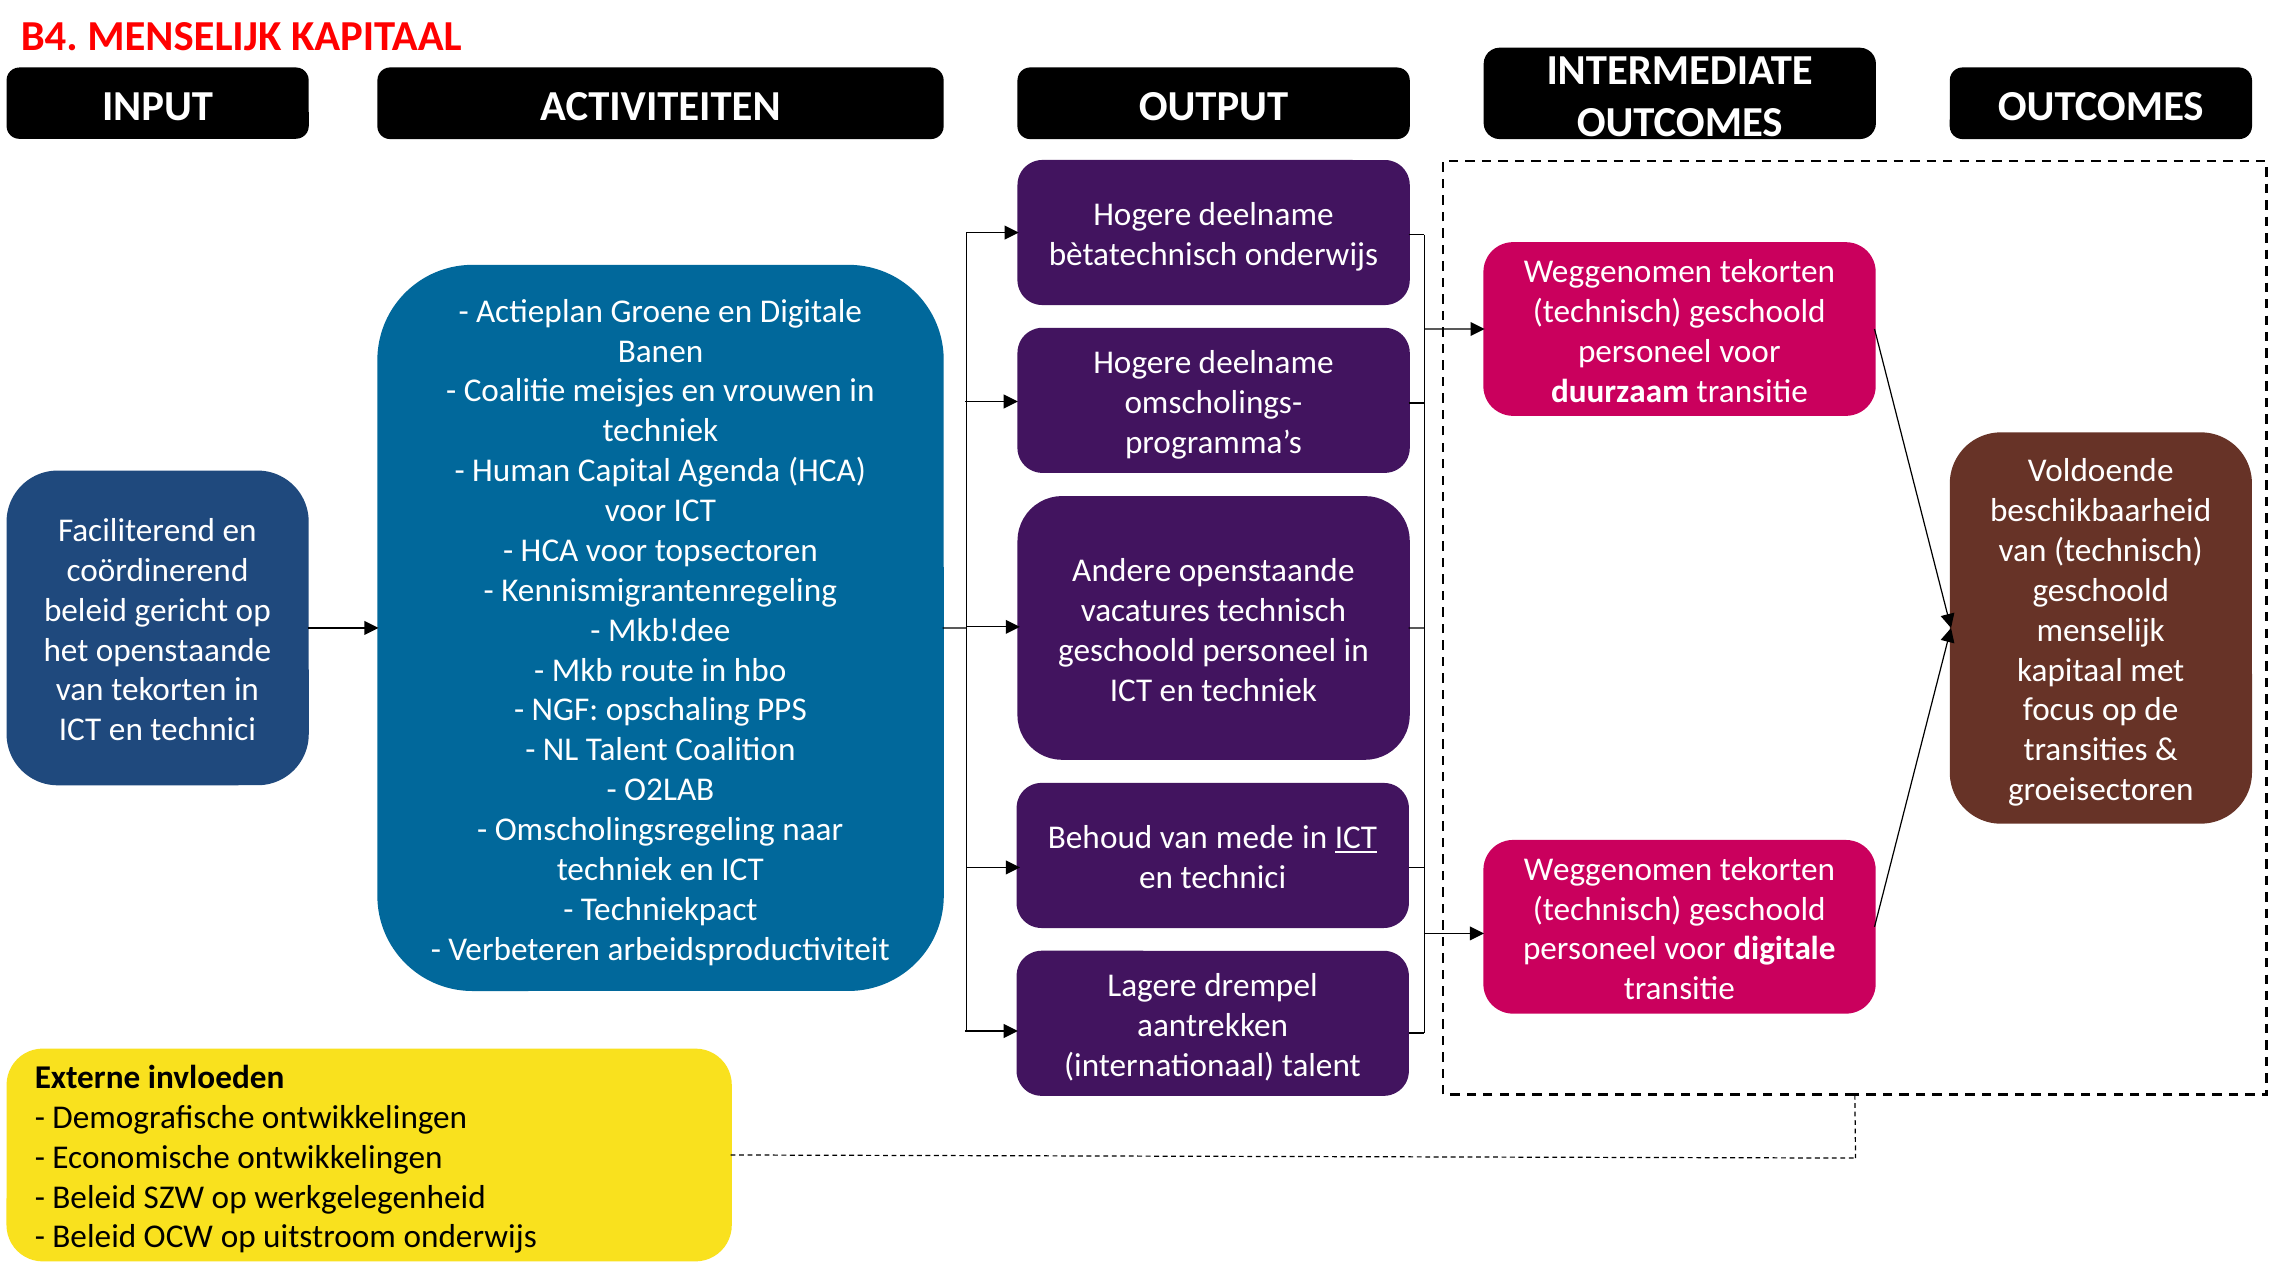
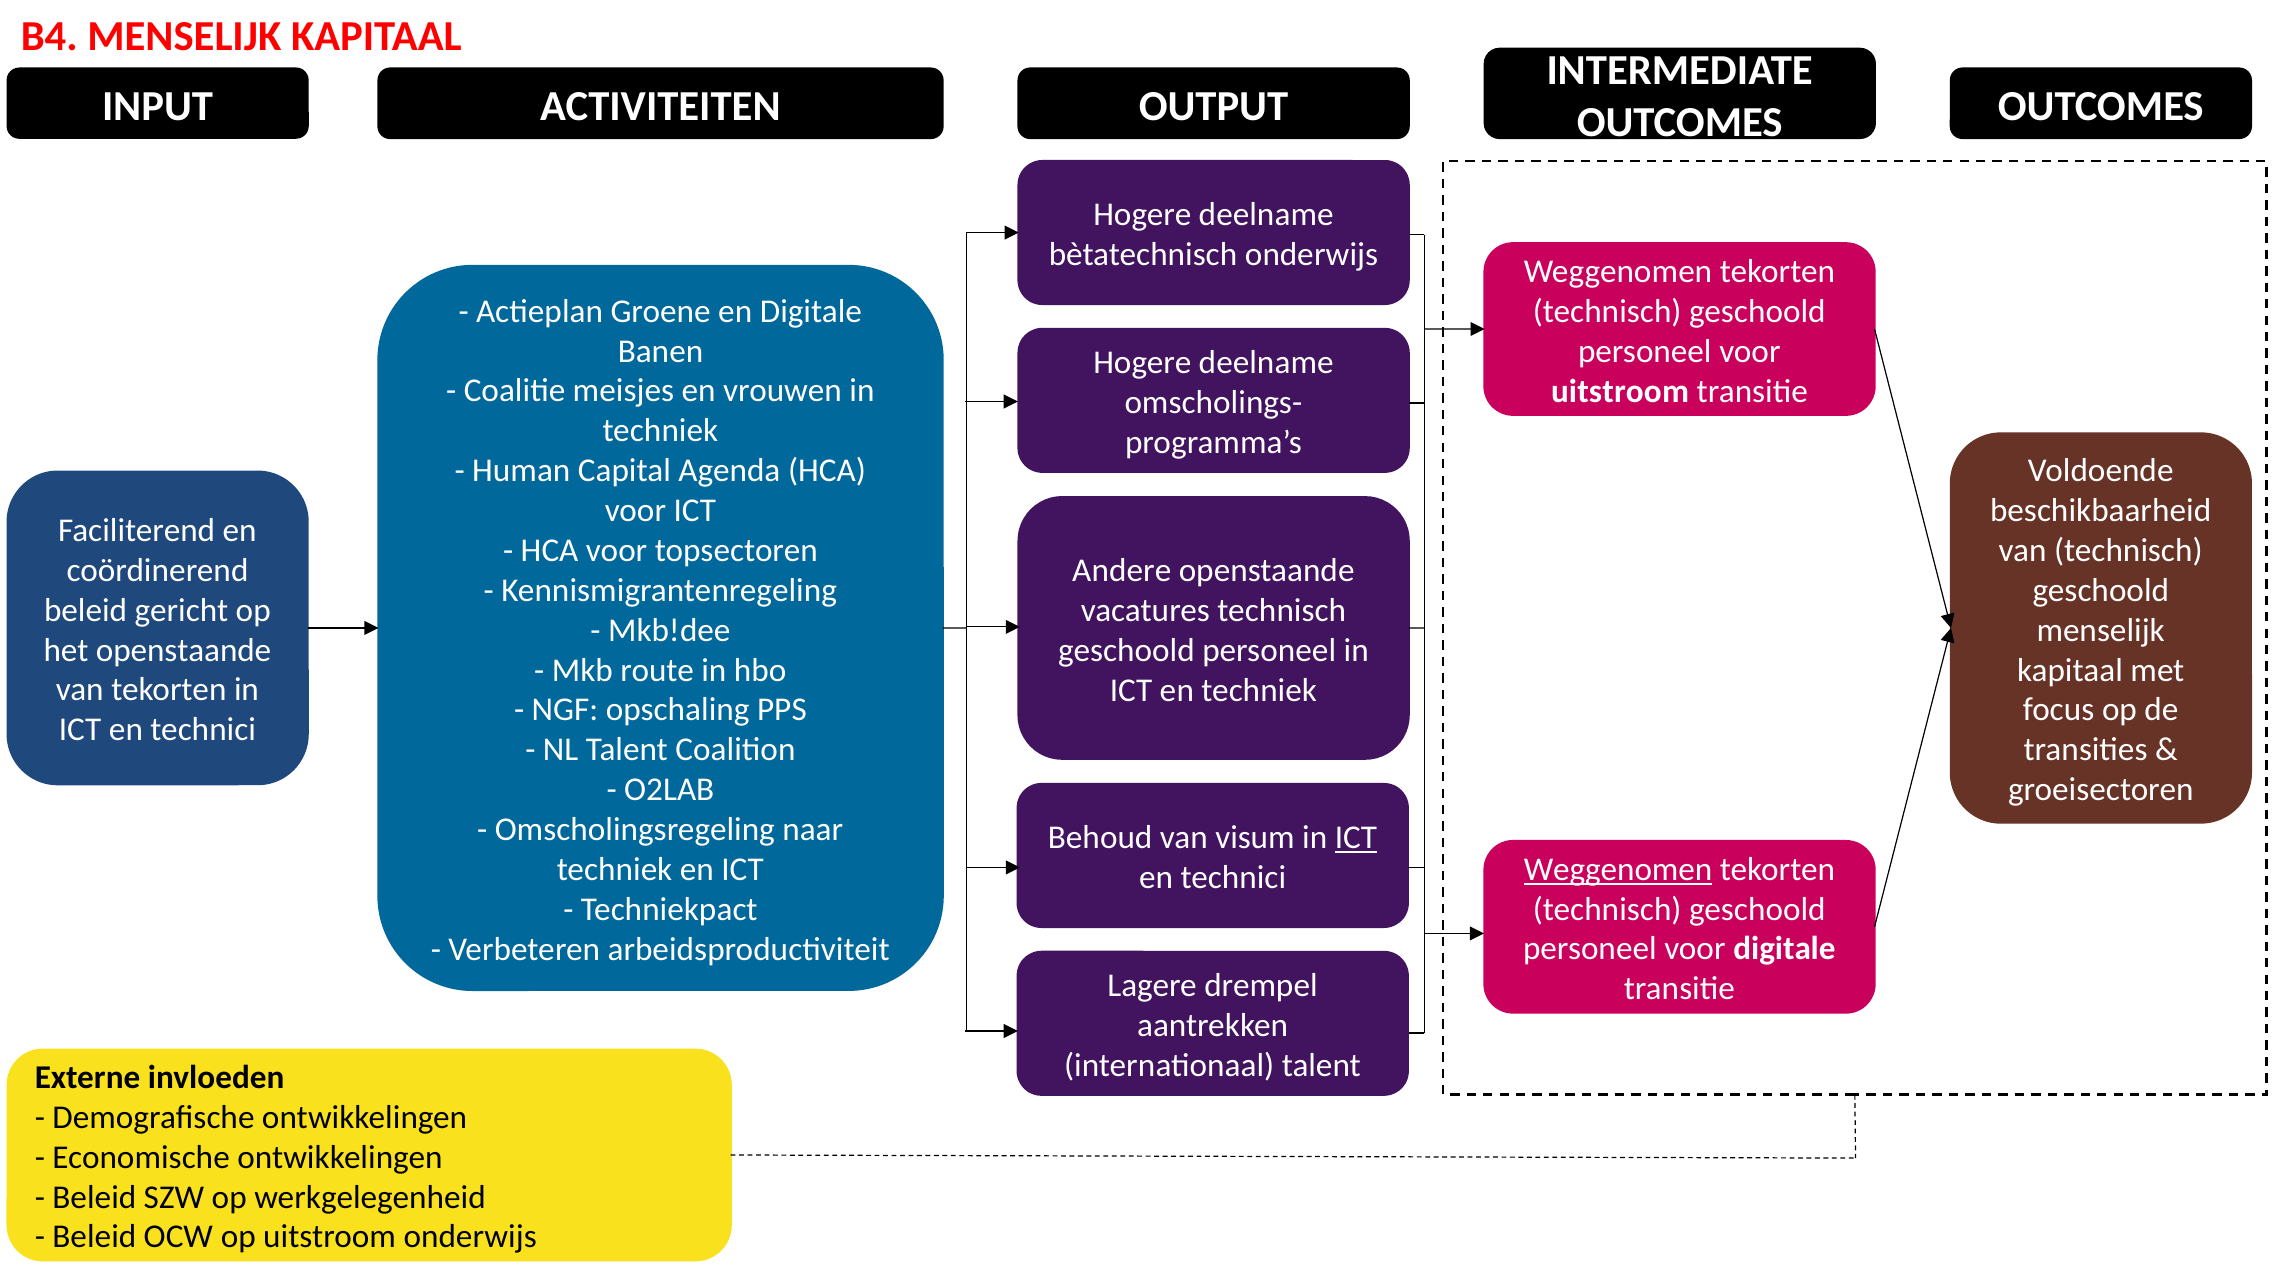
duurzaam at (1620, 391): duurzaam -> uitstroom
mede: mede -> visum
Weggenomen at (1618, 869) underline: none -> present
